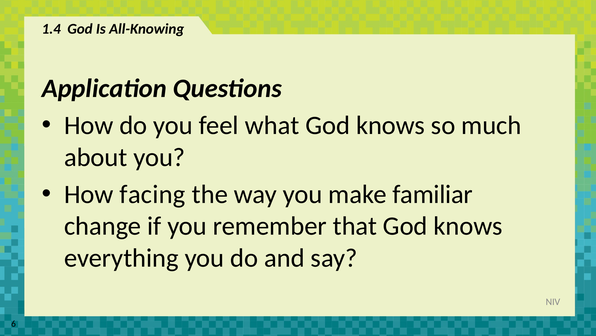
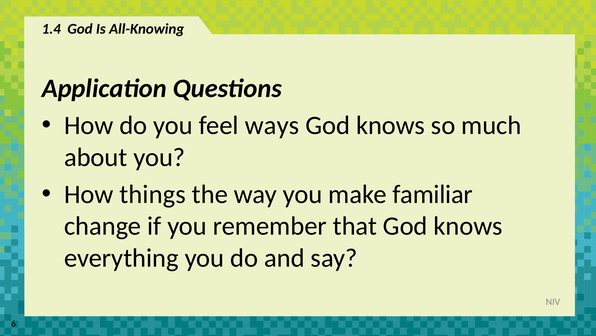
what: what -> ways
facing: facing -> things
